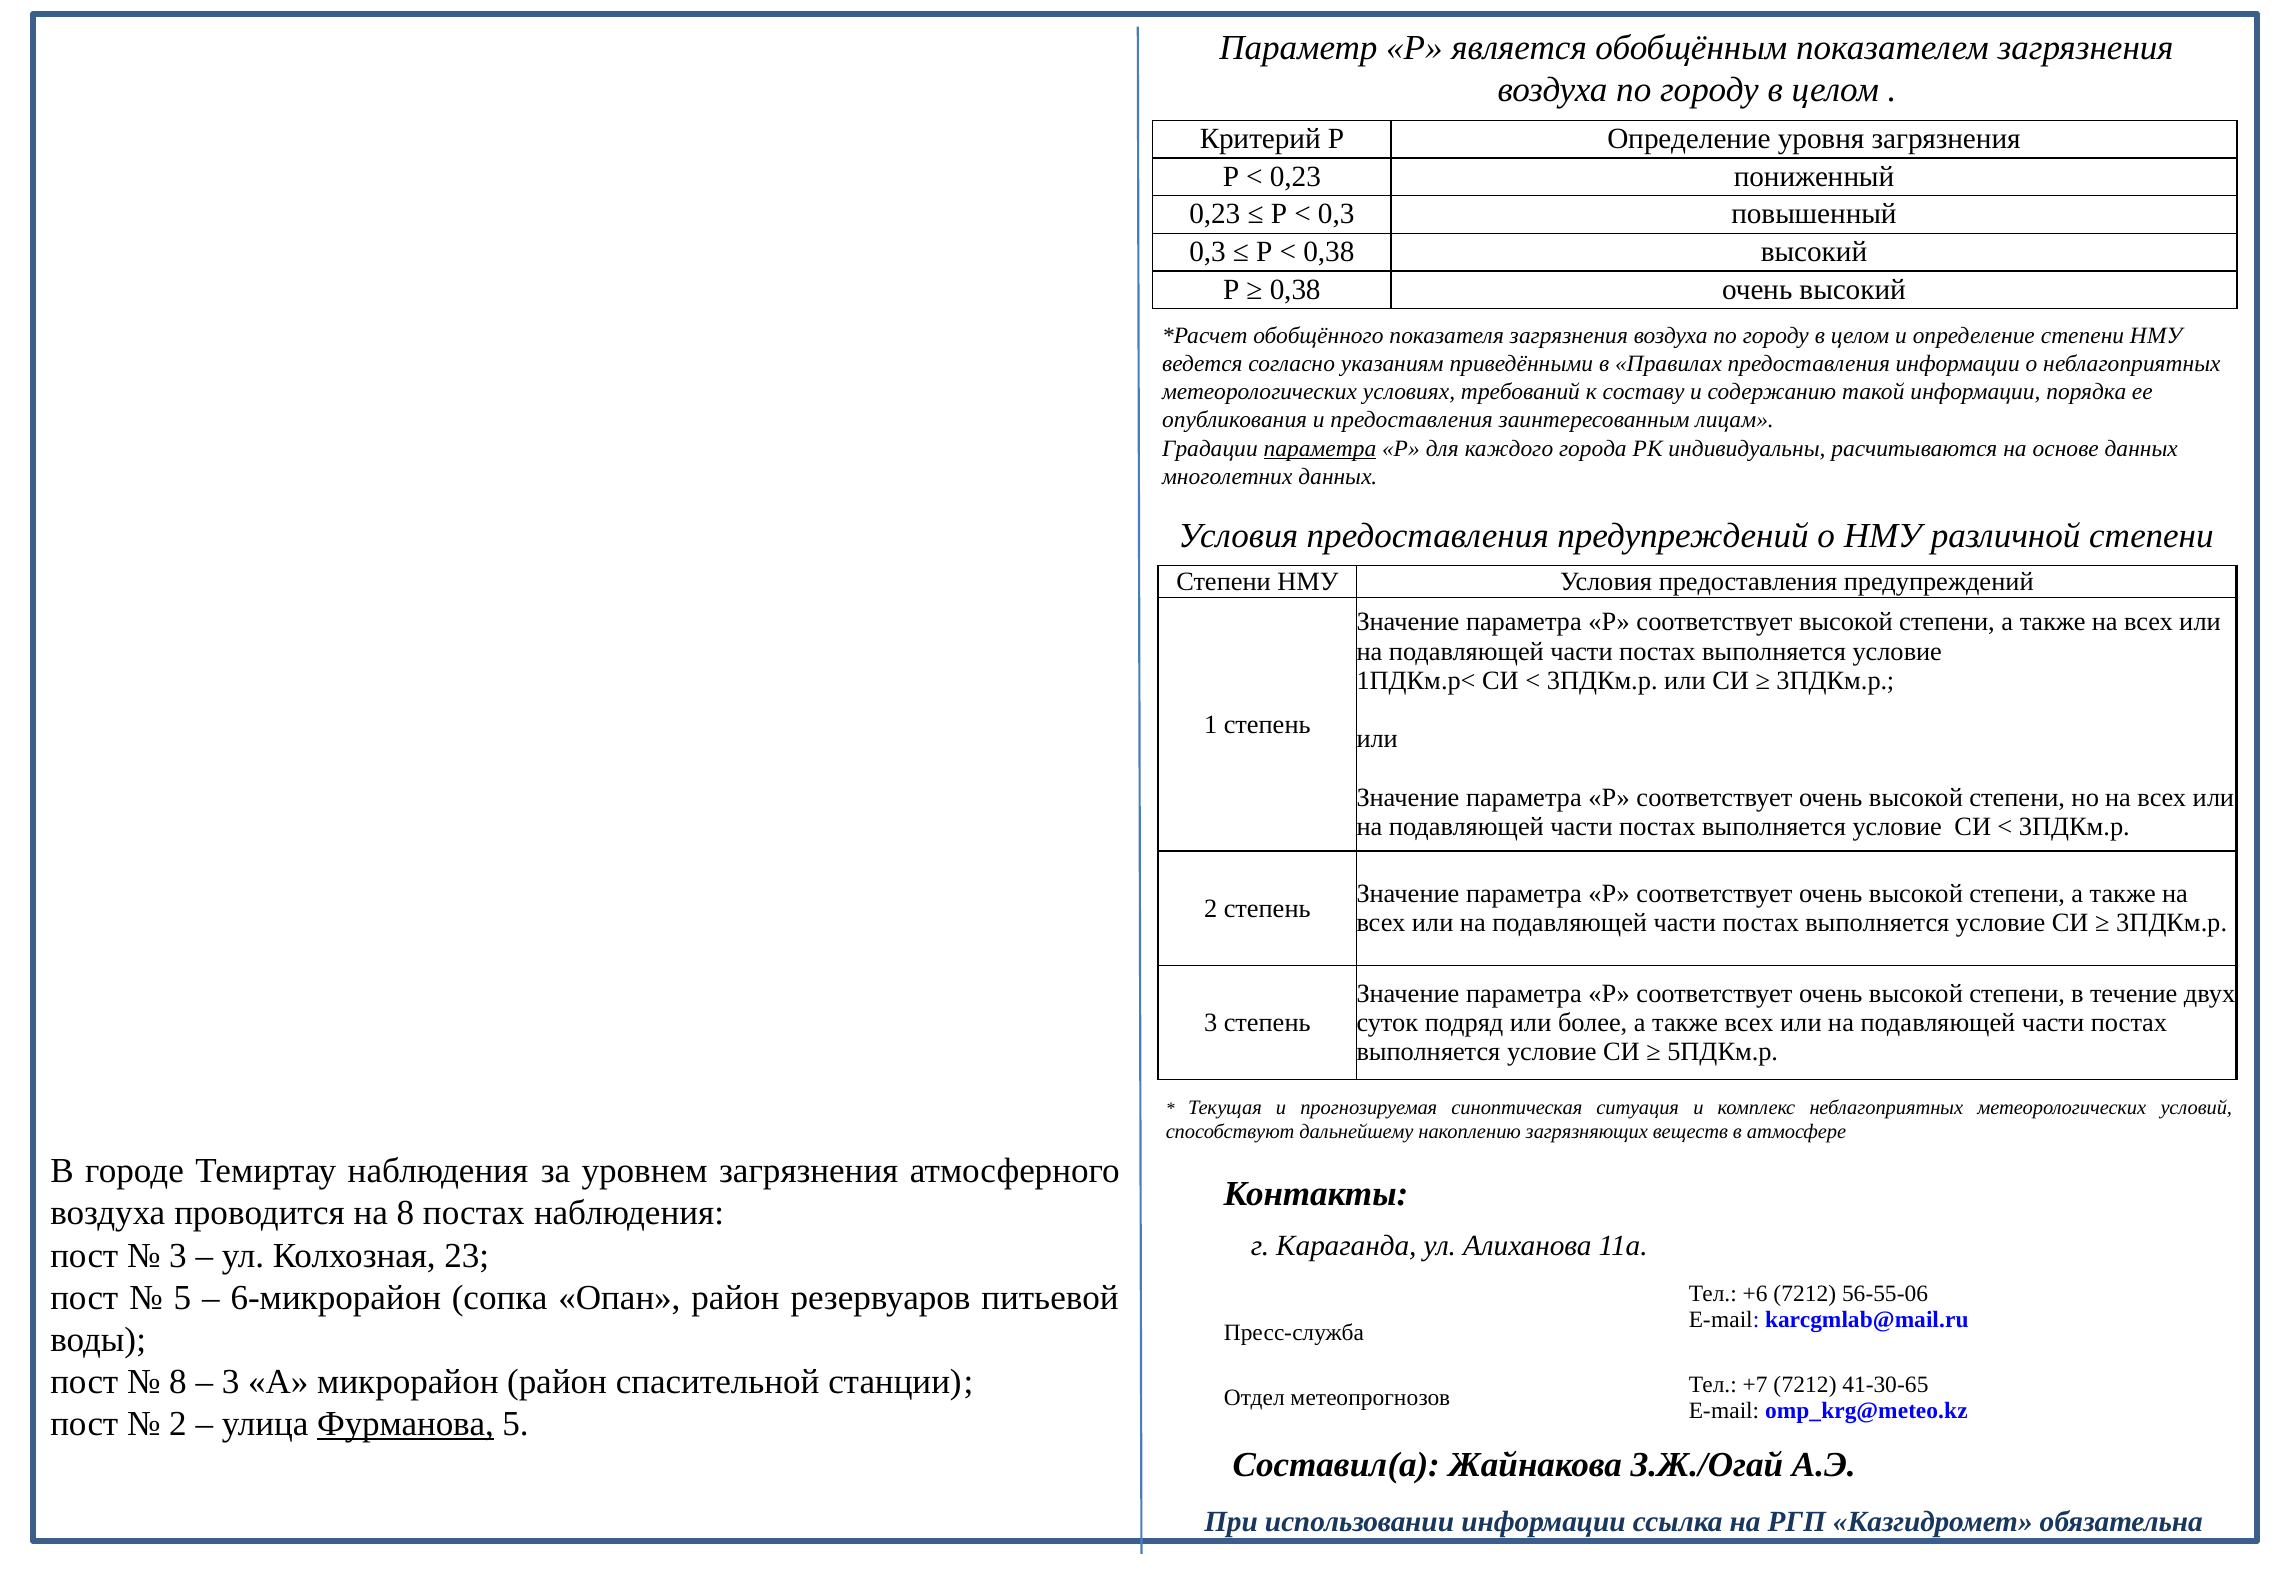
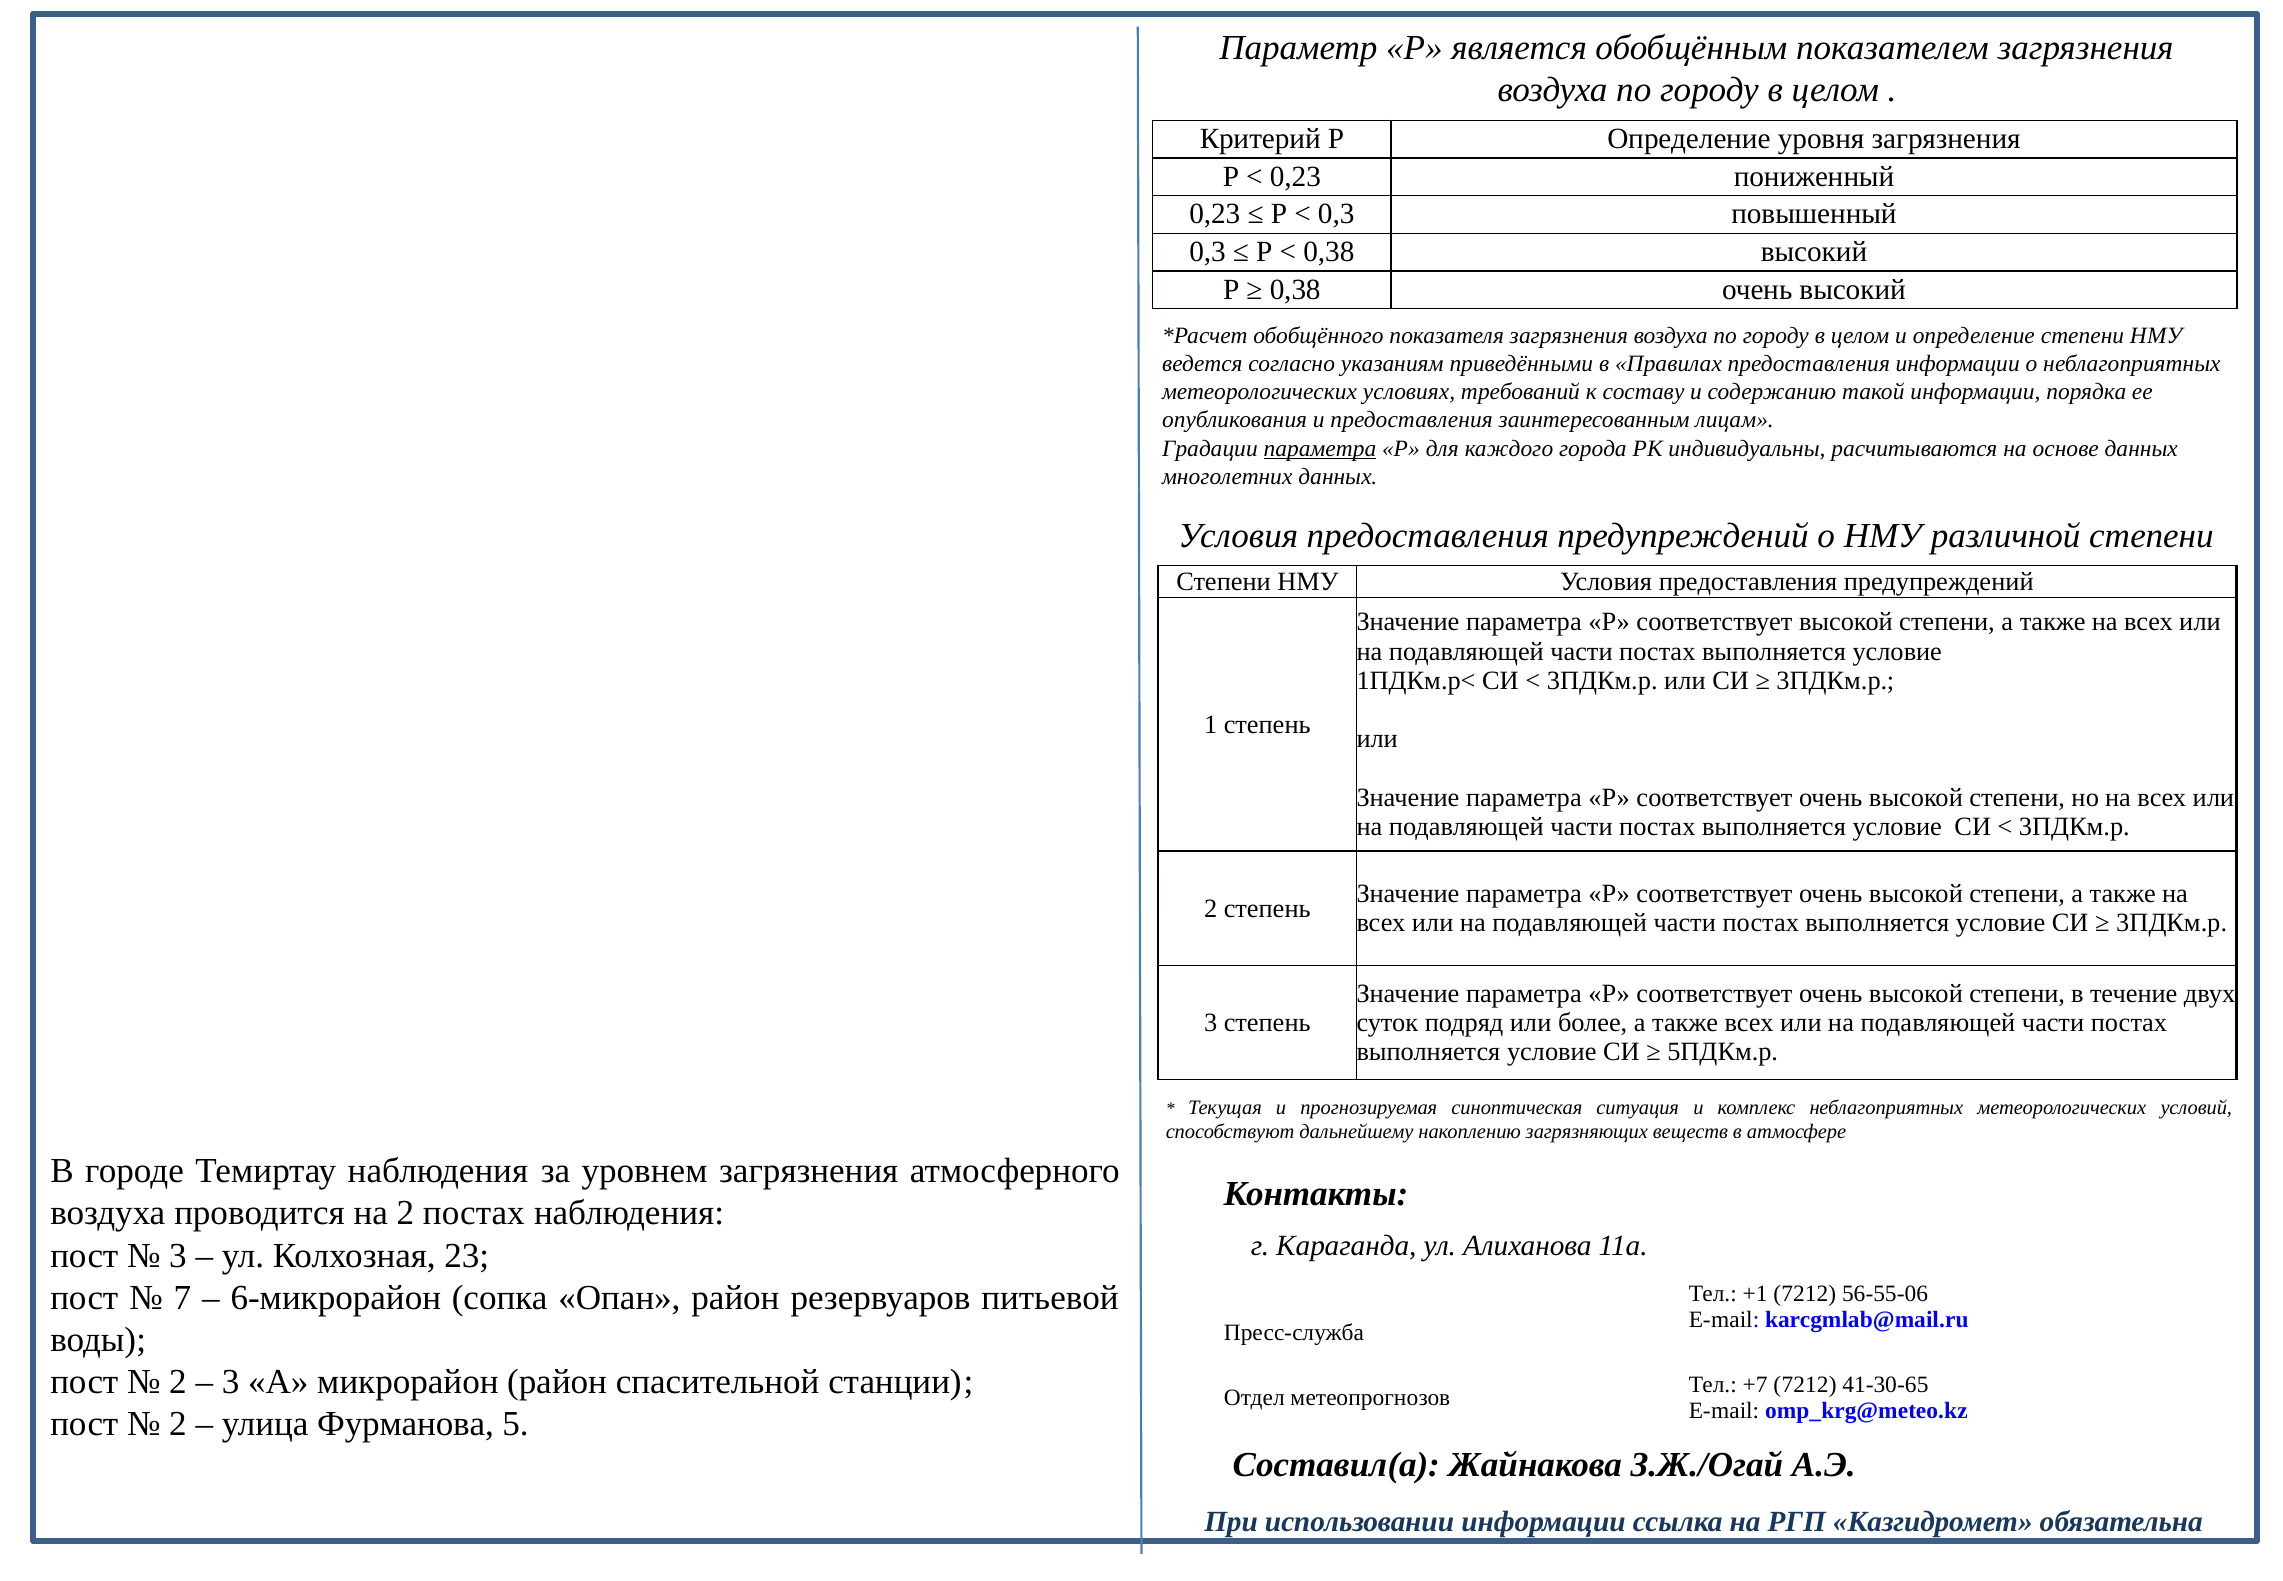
на 8: 8 -> 2
5 at (182, 1297): 5 -> 7
+6: +6 -> +1
8 at (178, 1382): 8 -> 2
Фурманова underline: present -> none
